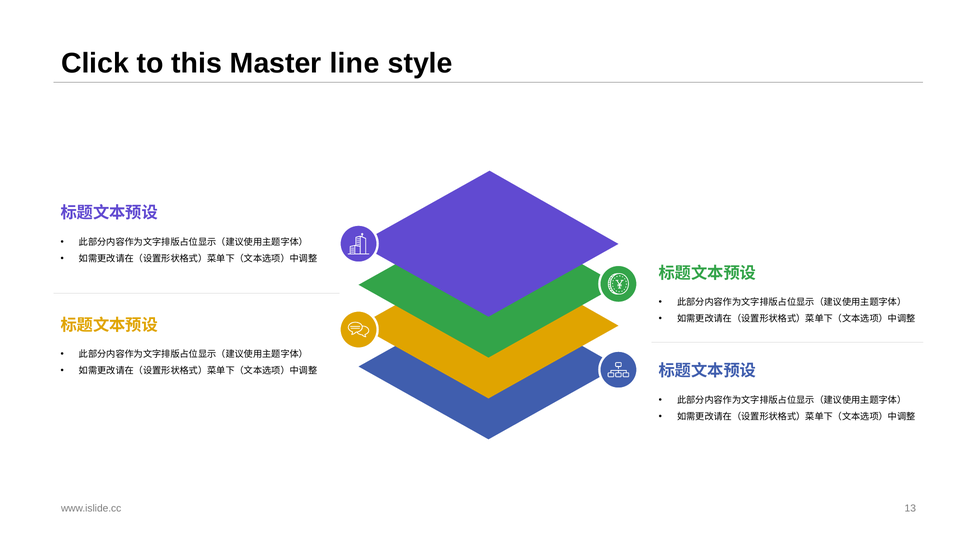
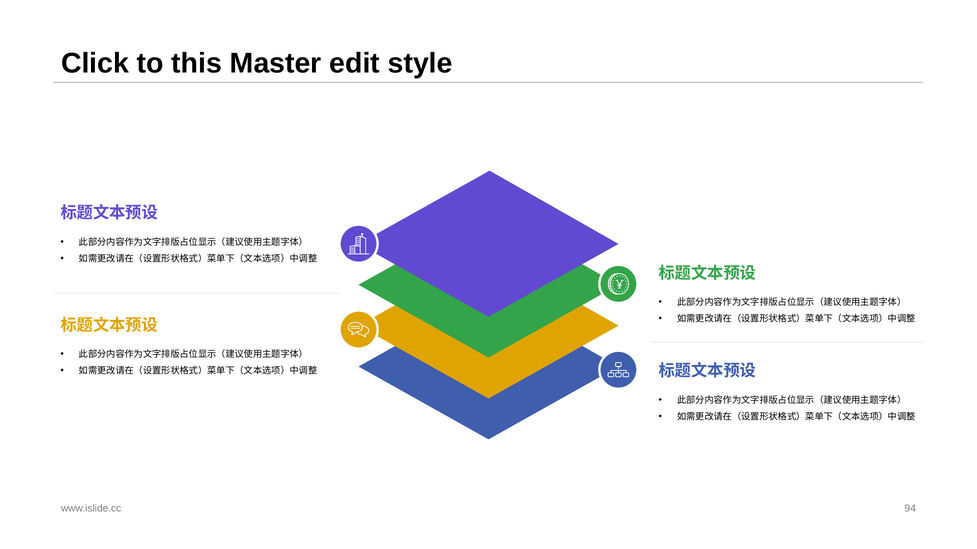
line: line -> edit
13: 13 -> 94
